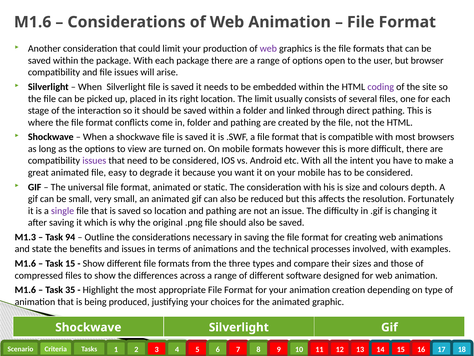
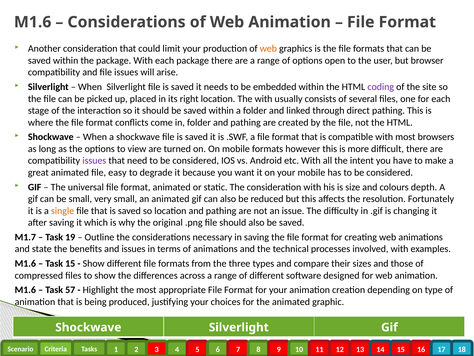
web at (268, 49) colour: purple -> orange
The limit: limit -> with
single colour: purple -> orange
M1.3: M1.3 -> M1.7
94: 94 -> 19
35: 35 -> 57
